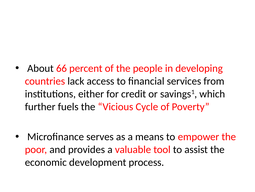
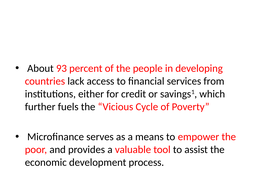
66: 66 -> 93
